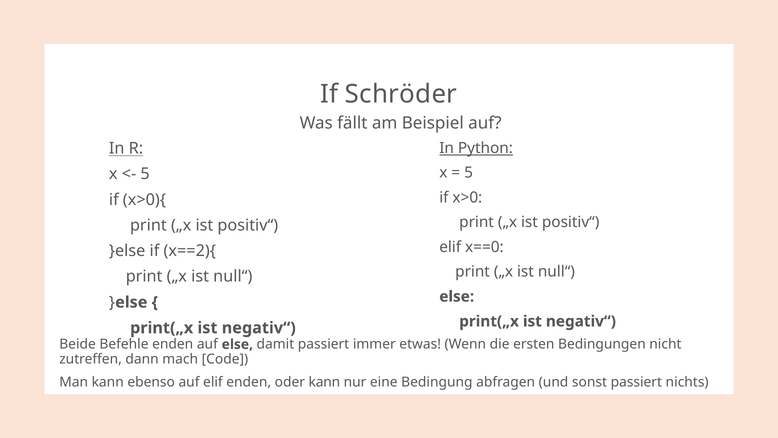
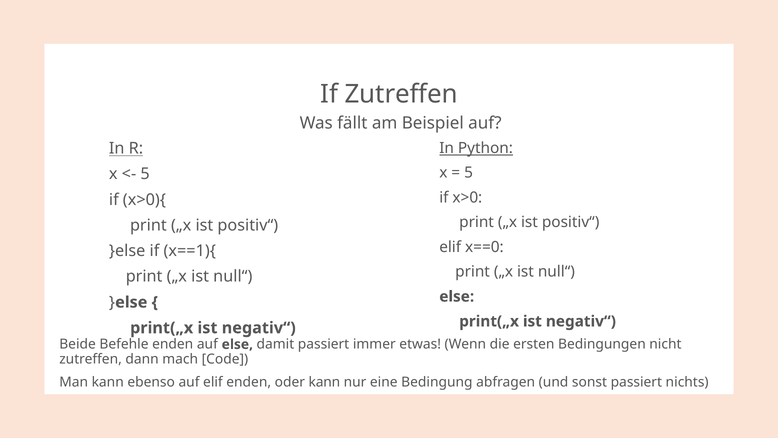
If Schröder: Schröder -> Zutreffen
x==2){: x==2){ -> x==1){
